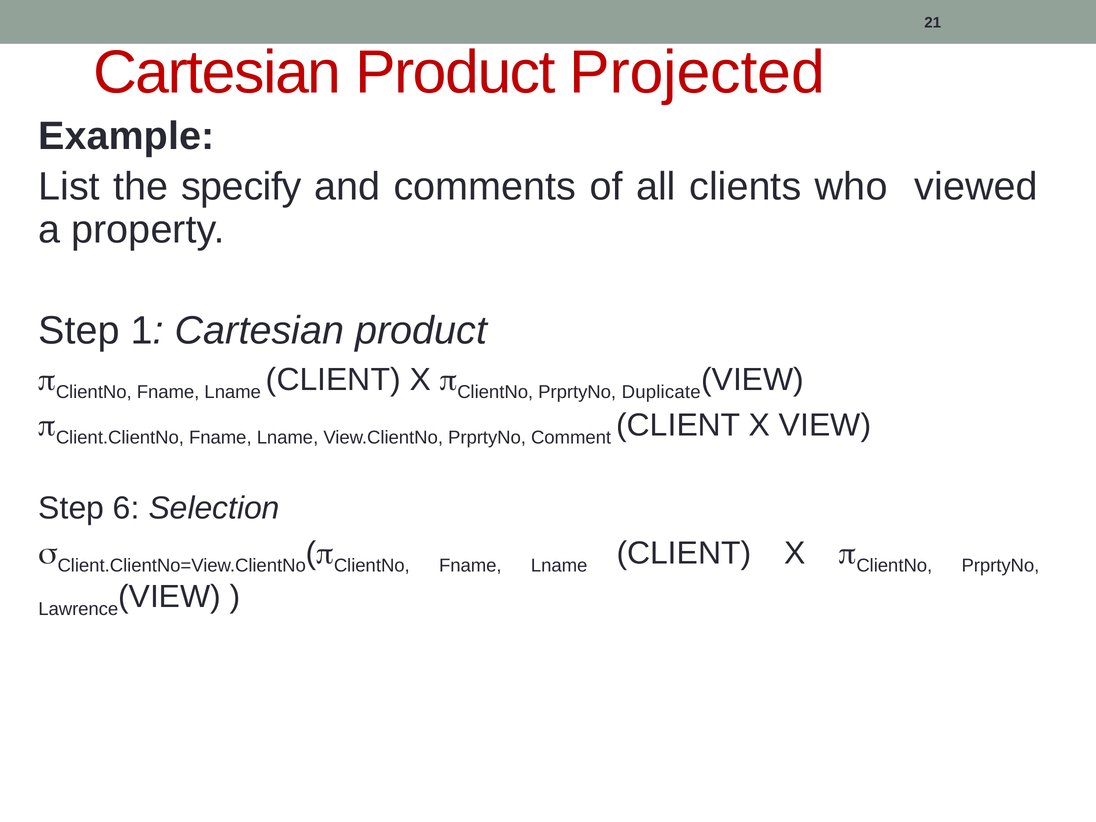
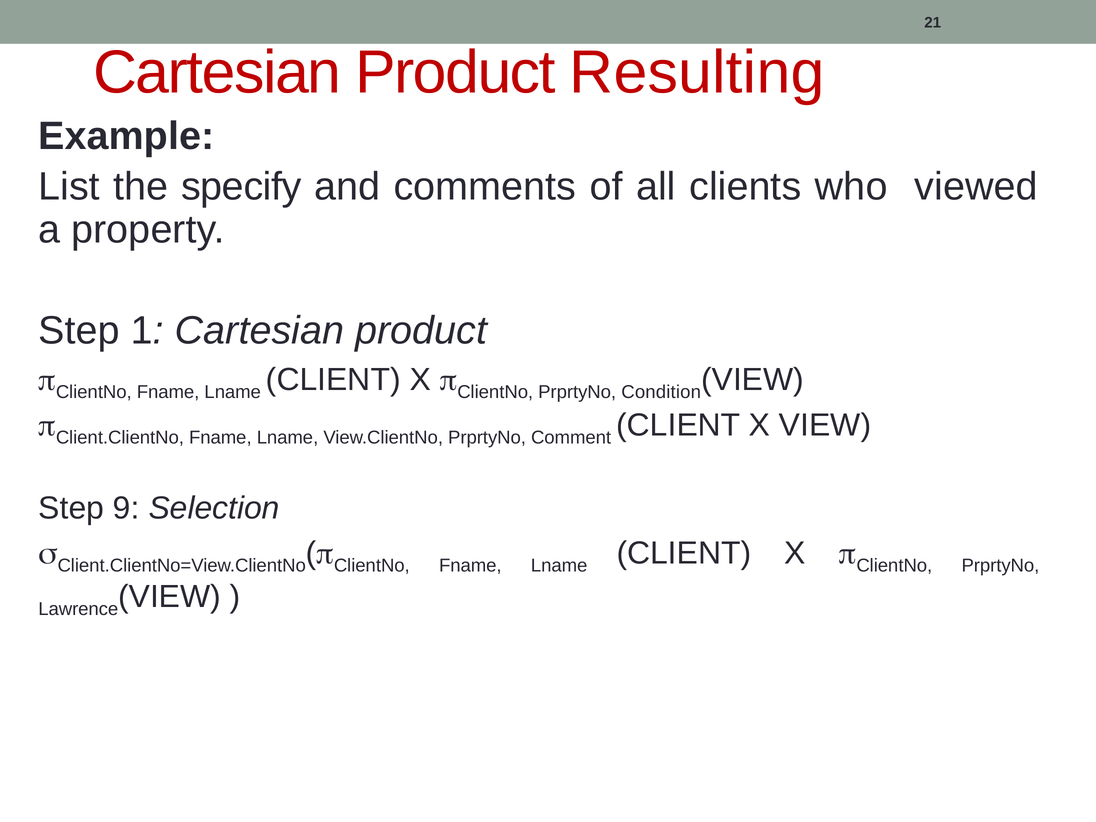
Projected: Projected -> Resulting
Duplicate: Duplicate -> Condition
6: 6 -> 9
